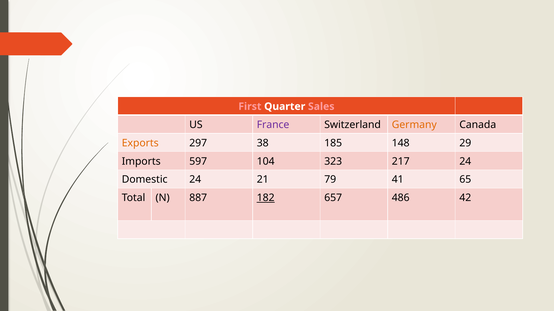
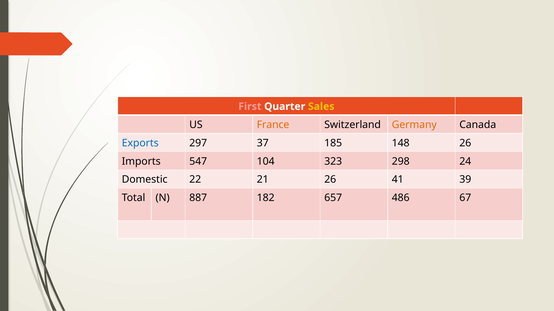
Sales colour: pink -> yellow
France colour: purple -> orange
Exports colour: orange -> blue
38: 38 -> 37
148 29: 29 -> 26
597: 597 -> 547
217: 217 -> 298
Domestic 24: 24 -> 22
21 79: 79 -> 26
65: 65 -> 39
182 underline: present -> none
42: 42 -> 67
